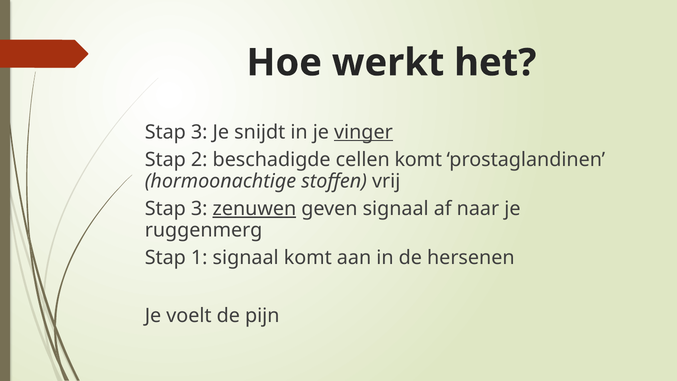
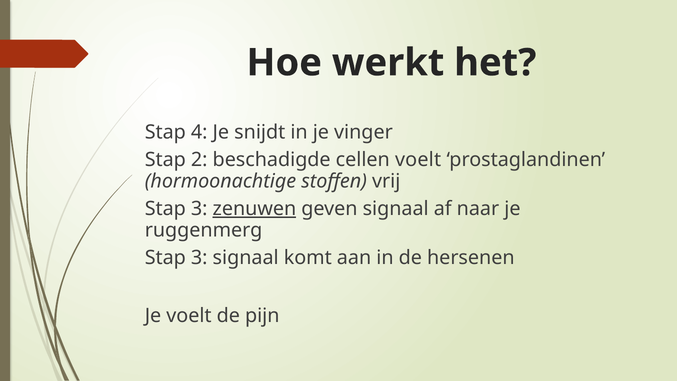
3 at (199, 132): 3 -> 4
vinger underline: present -> none
cellen komt: komt -> voelt
1 at (199, 258): 1 -> 3
